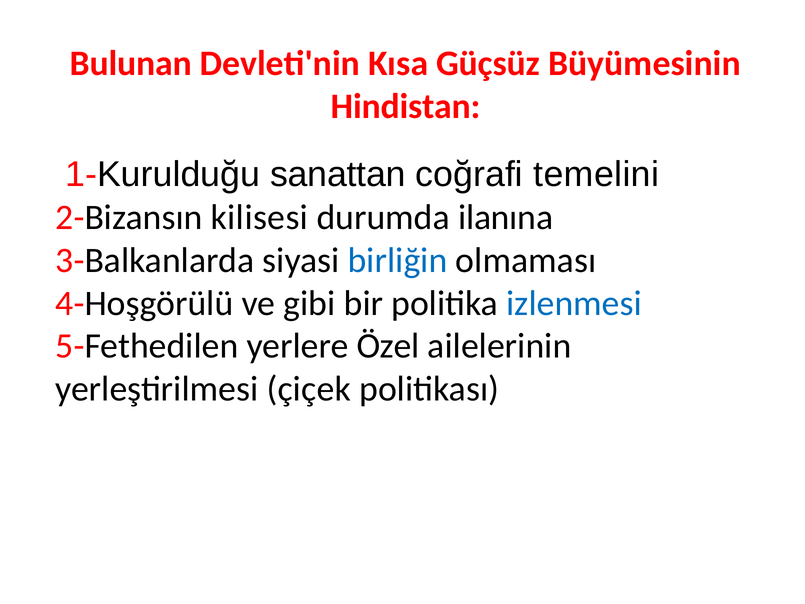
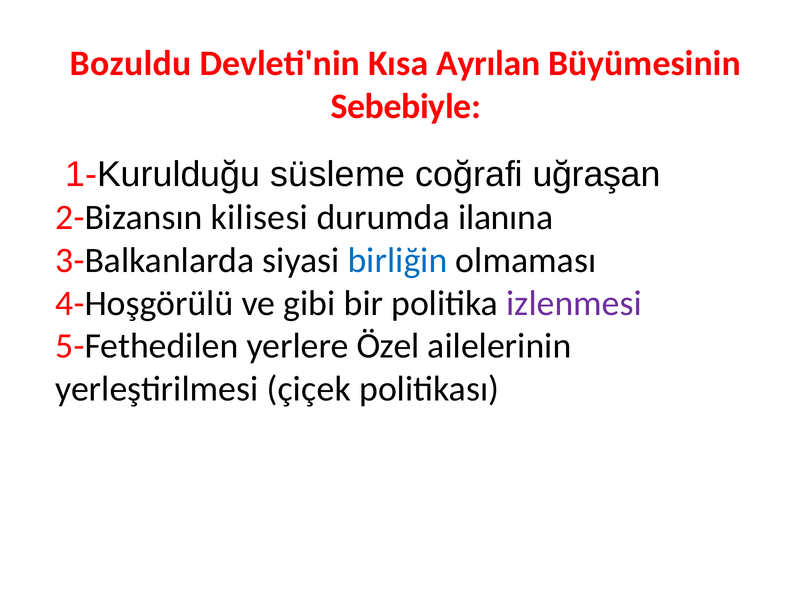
Bulunan: Bulunan -> Bozuldu
Güçsüz: Güçsüz -> Ayrılan
Hindistan: Hindistan -> Sebebiyle
sanattan: sanattan -> süsleme
temelini: temelini -> uğraşan
izlenmesi colour: blue -> purple
